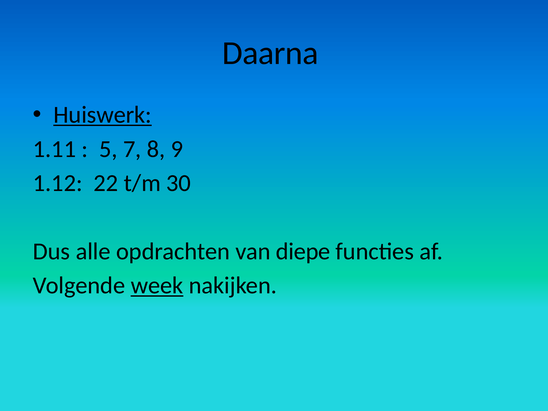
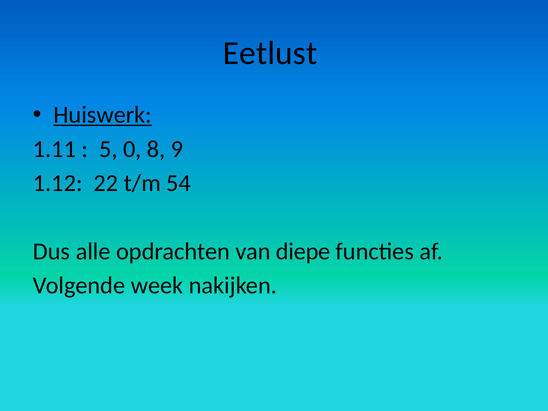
Daarna: Daarna -> Eetlust
7: 7 -> 0
30: 30 -> 54
week underline: present -> none
